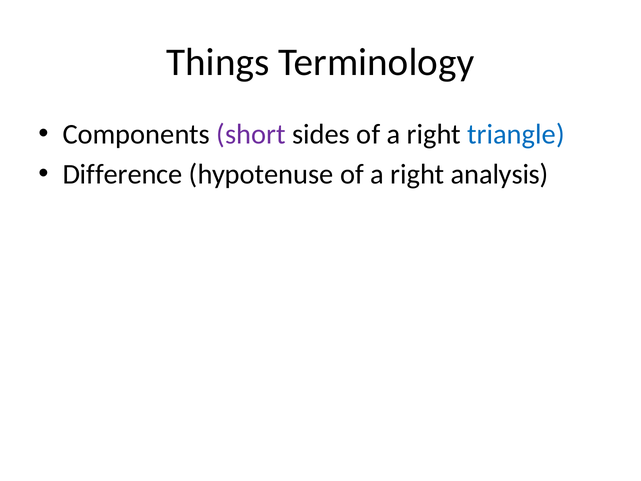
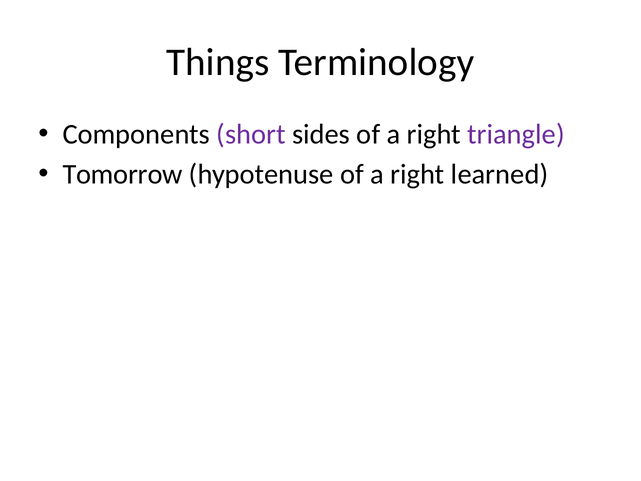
triangle colour: blue -> purple
Difference: Difference -> Tomorrow
analysis: analysis -> learned
